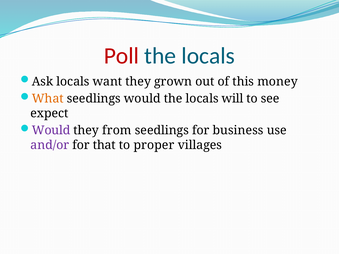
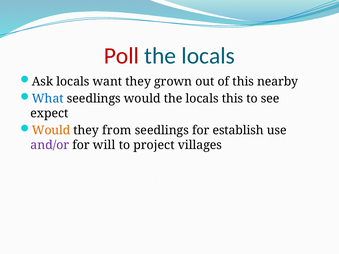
money: money -> nearby
What colour: orange -> blue
locals will: will -> this
Would at (51, 131) colour: purple -> orange
business: business -> establish
that: that -> will
proper: proper -> project
